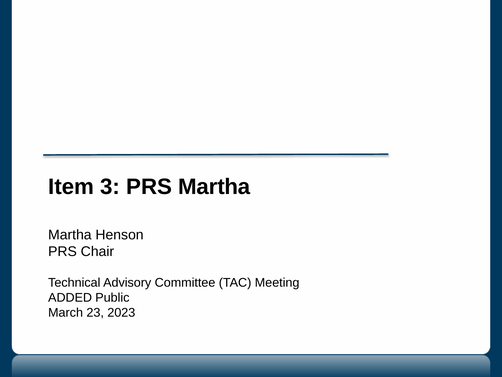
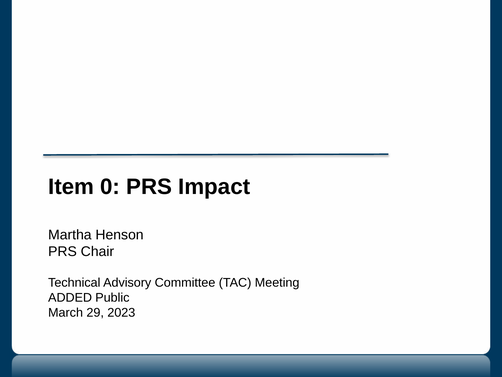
3: 3 -> 0
PRS Martha: Martha -> Impact
23: 23 -> 29
